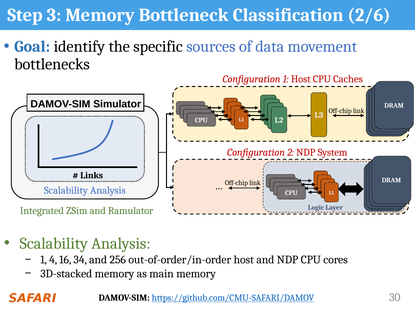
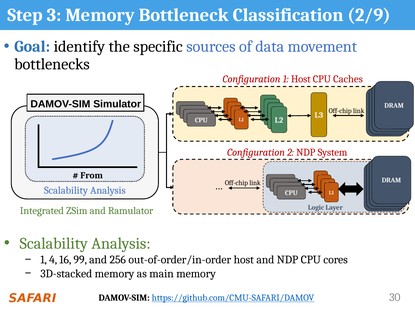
2/6: 2/6 -> 2/9
Links: Links -> From
34: 34 -> 99
